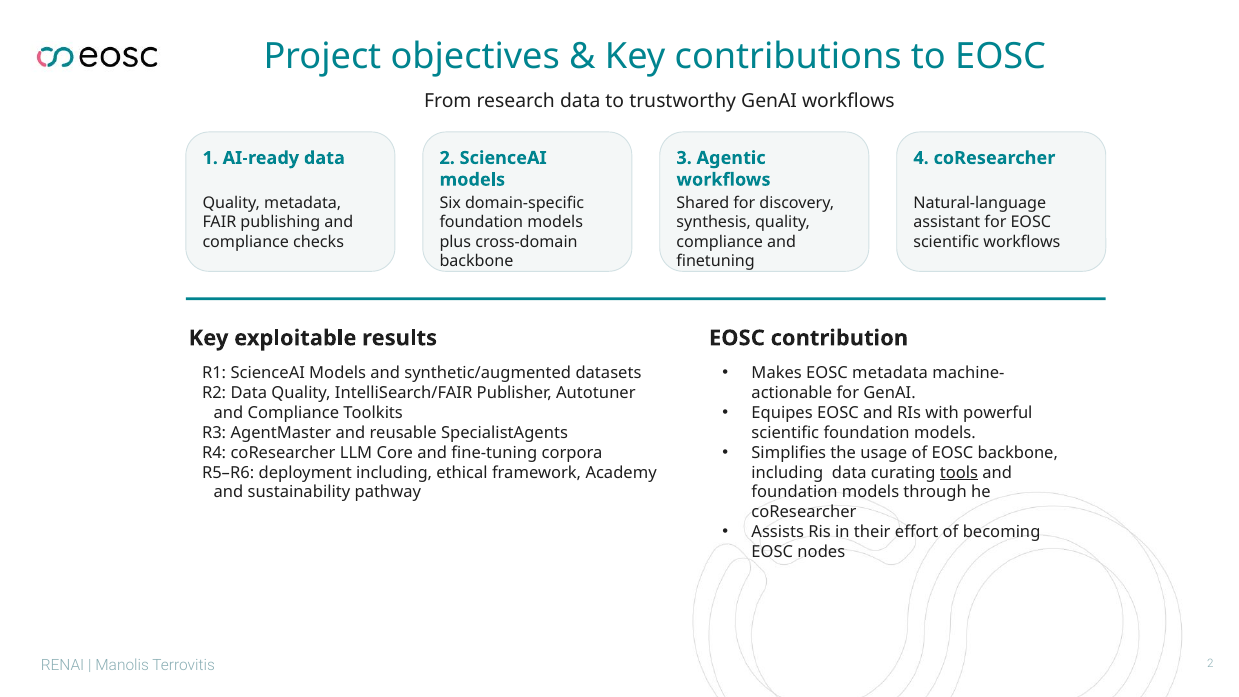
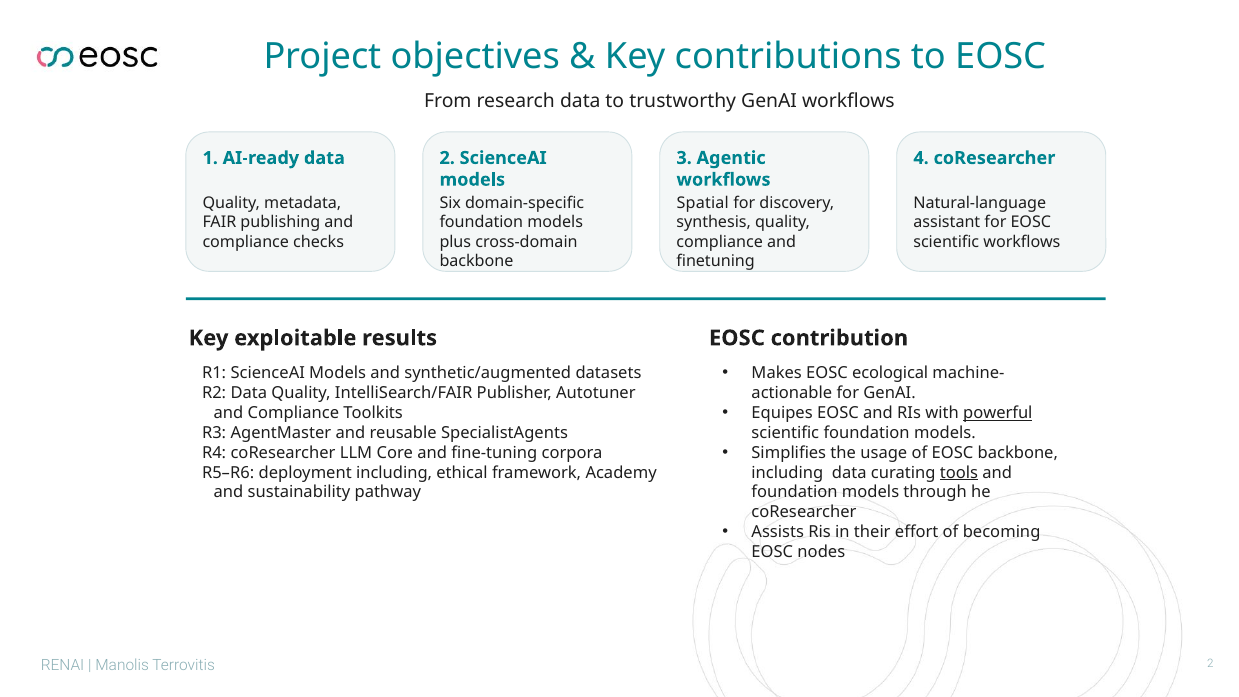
Shared: Shared -> Spatial
EOSC metadata: metadata -> ecological
powerful underline: none -> present
